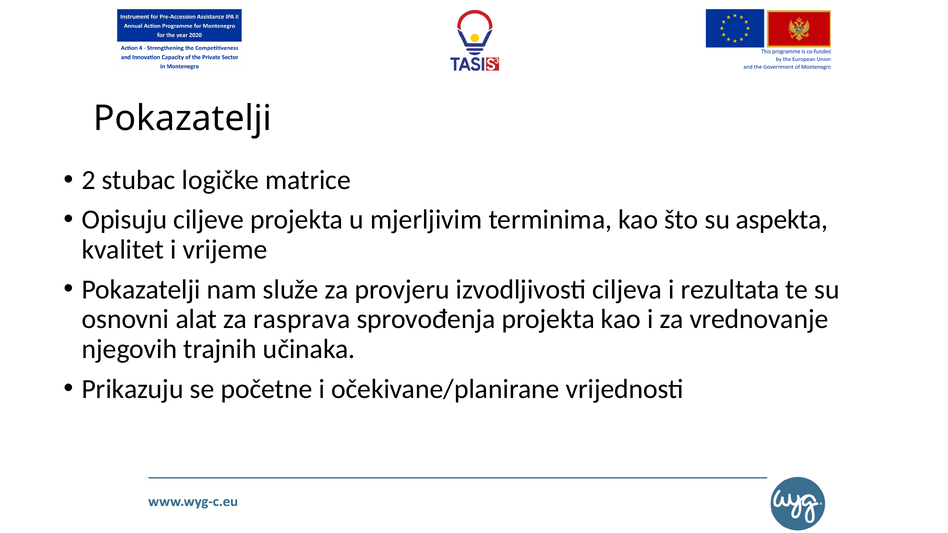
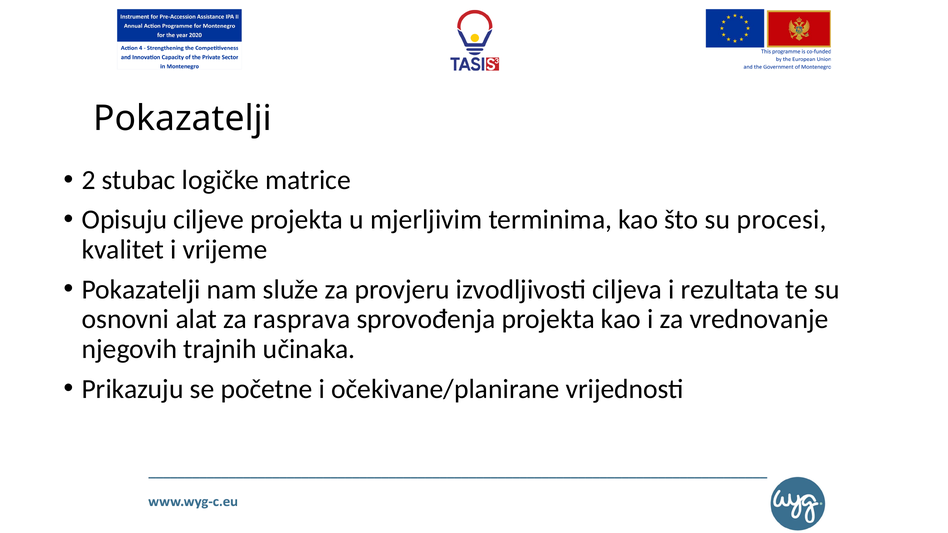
aspekta: aspekta -> procesi
